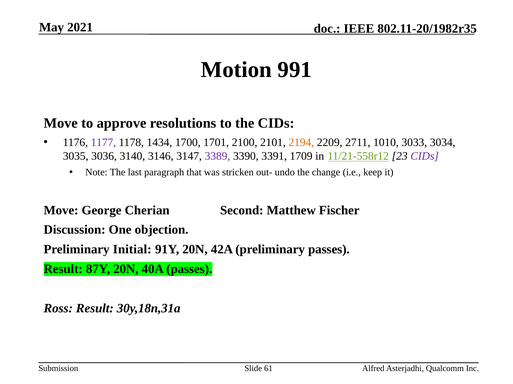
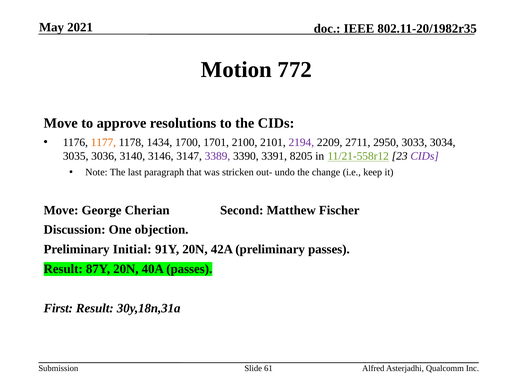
991: 991 -> 772
1177 colour: purple -> orange
2194 colour: orange -> purple
1010: 1010 -> 2950
1709: 1709 -> 8205
Ross: Ross -> First
